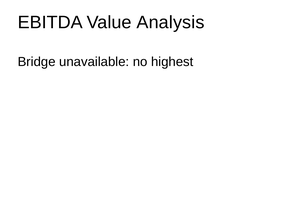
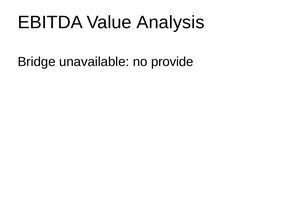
highest: highest -> provide
